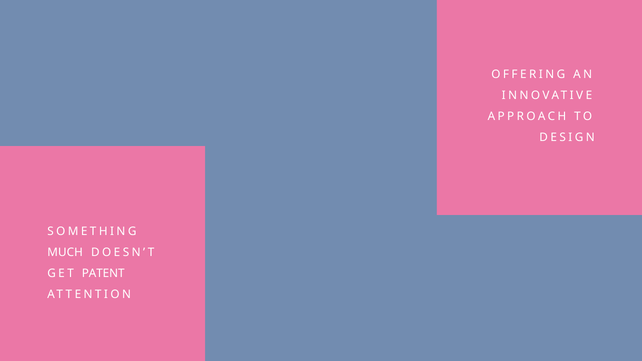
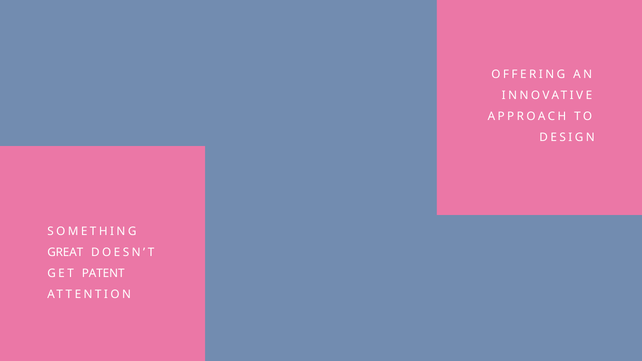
MUCH: MUCH -> GREAT
